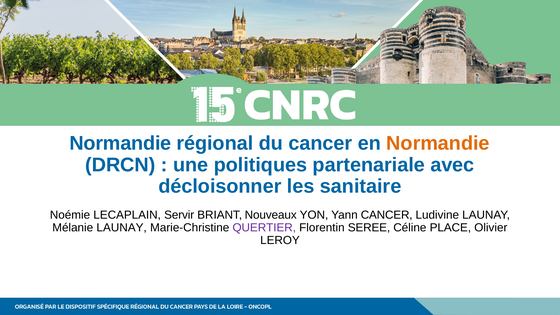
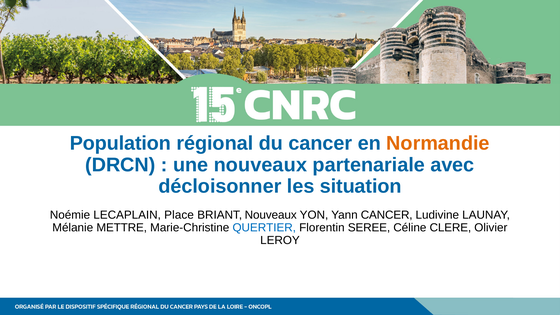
Normandie at (120, 143): Normandie -> Population
une politiques: politiques -> nouveaux
sanitaire: sanitaire -> situation
Servir: Servir -> Place
Mélanie LAUNAY: LAUNAY -> METTRE
QUERTIER colour: purple -> blue
PLACE: PLACE -> CLERE
